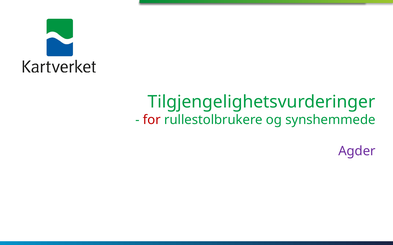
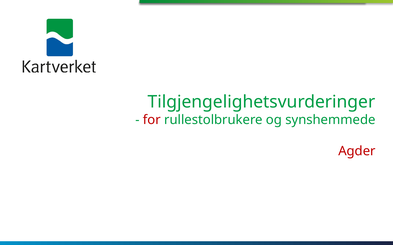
Agder colour: purple -> red
